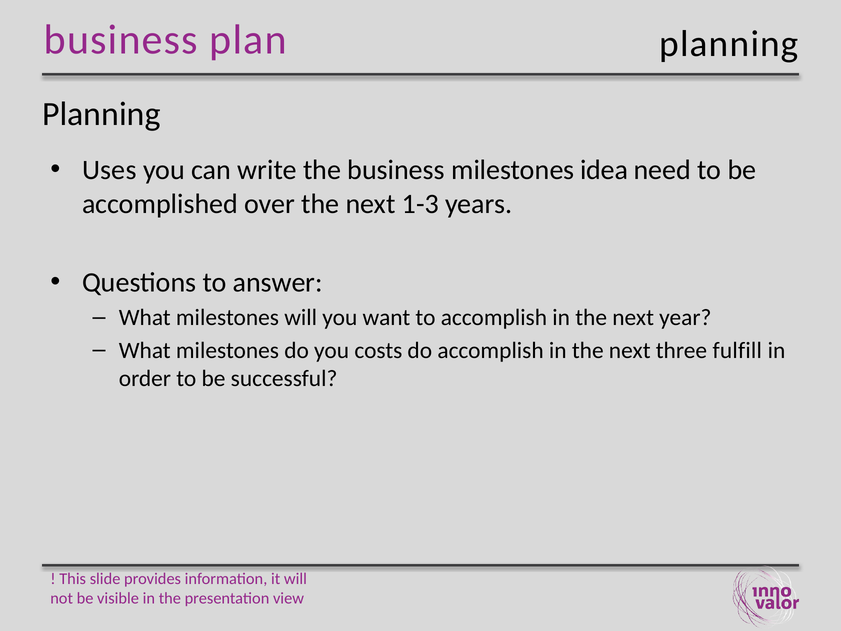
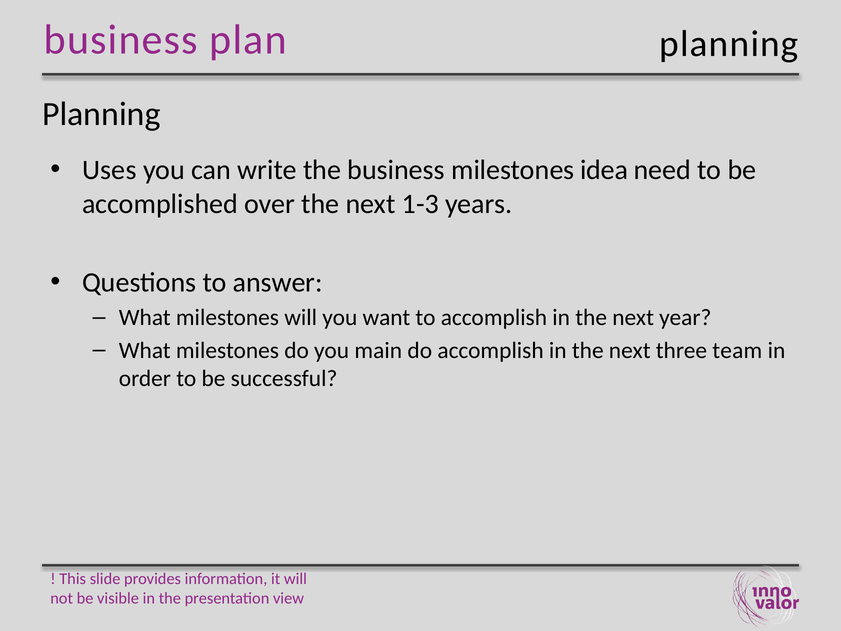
costs: costs -> main
fulfill: fulfill -> team
